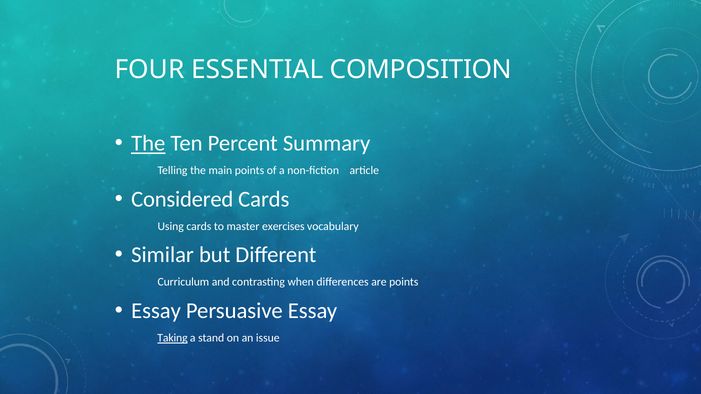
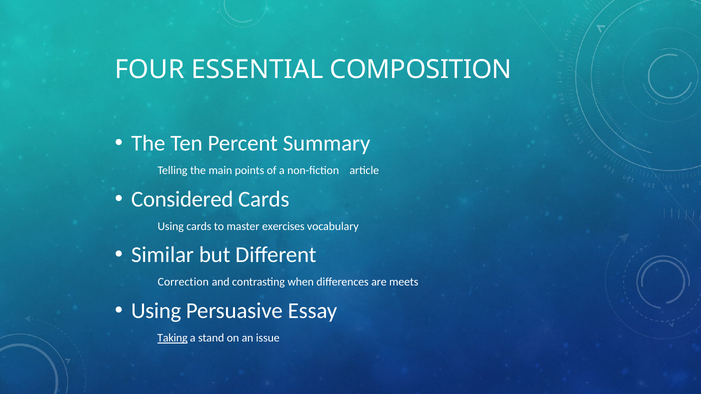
The at (148, 144) underline: present -> none
Curriculum: Curriculum -> Correction
are points: points -> meets
Essay at (156, 311): Essay -> Using
